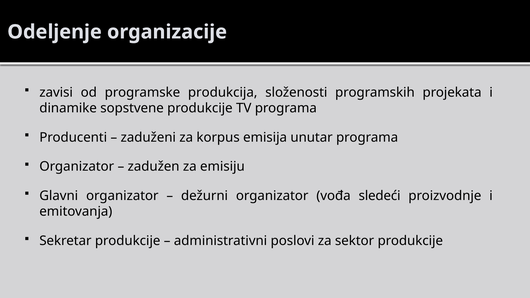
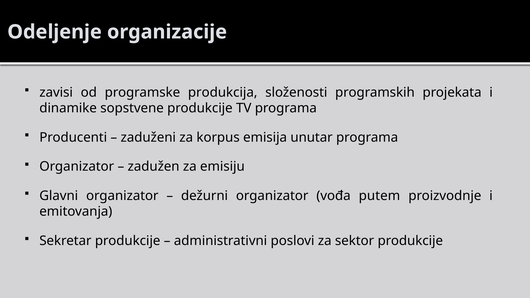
sledeći: sledeći -> putem
